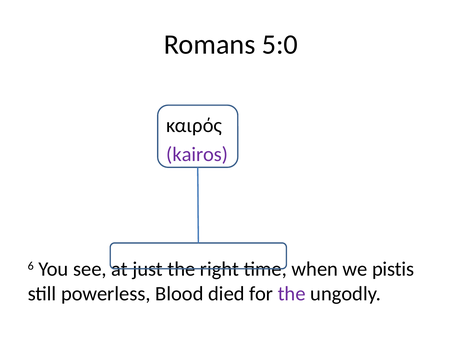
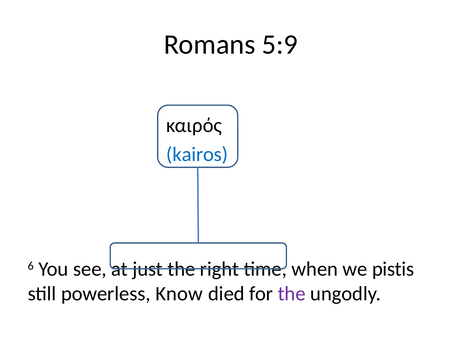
5:0: 5:0 -> 5:9
kairos colour: purple -> blue
Blood: Blood -> Know
